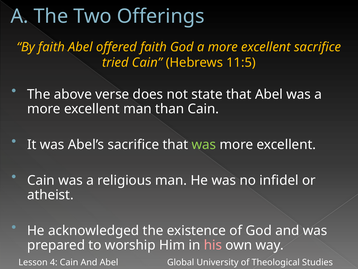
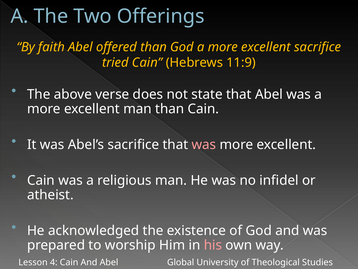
offered faith: faith -> than
11:5: 11:5 -> 11:9
was at (204, 144) colour: light green -> pink
